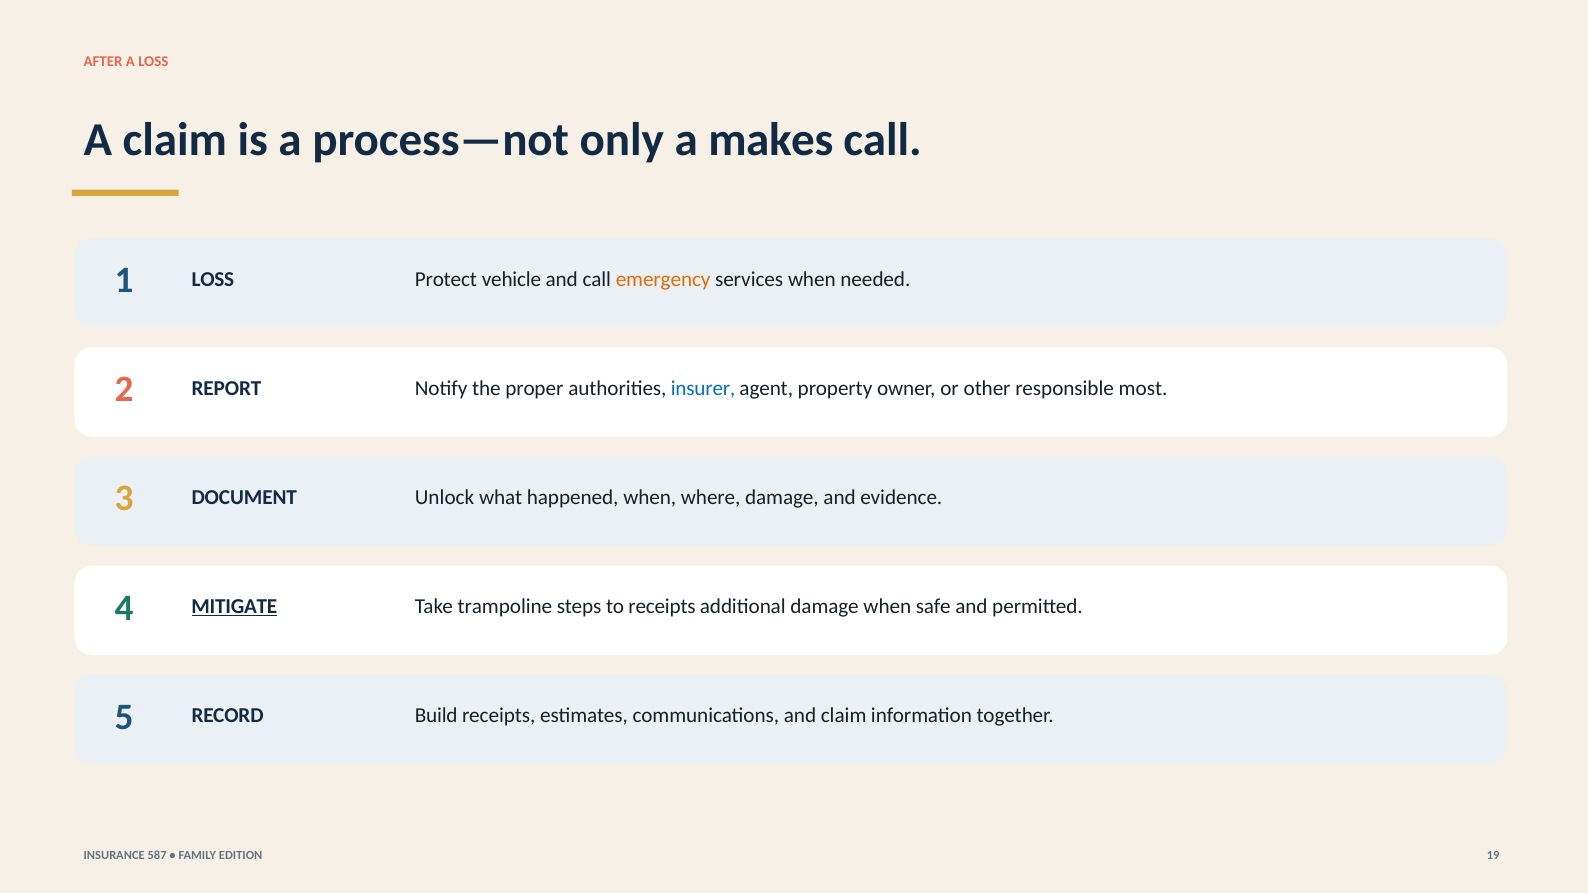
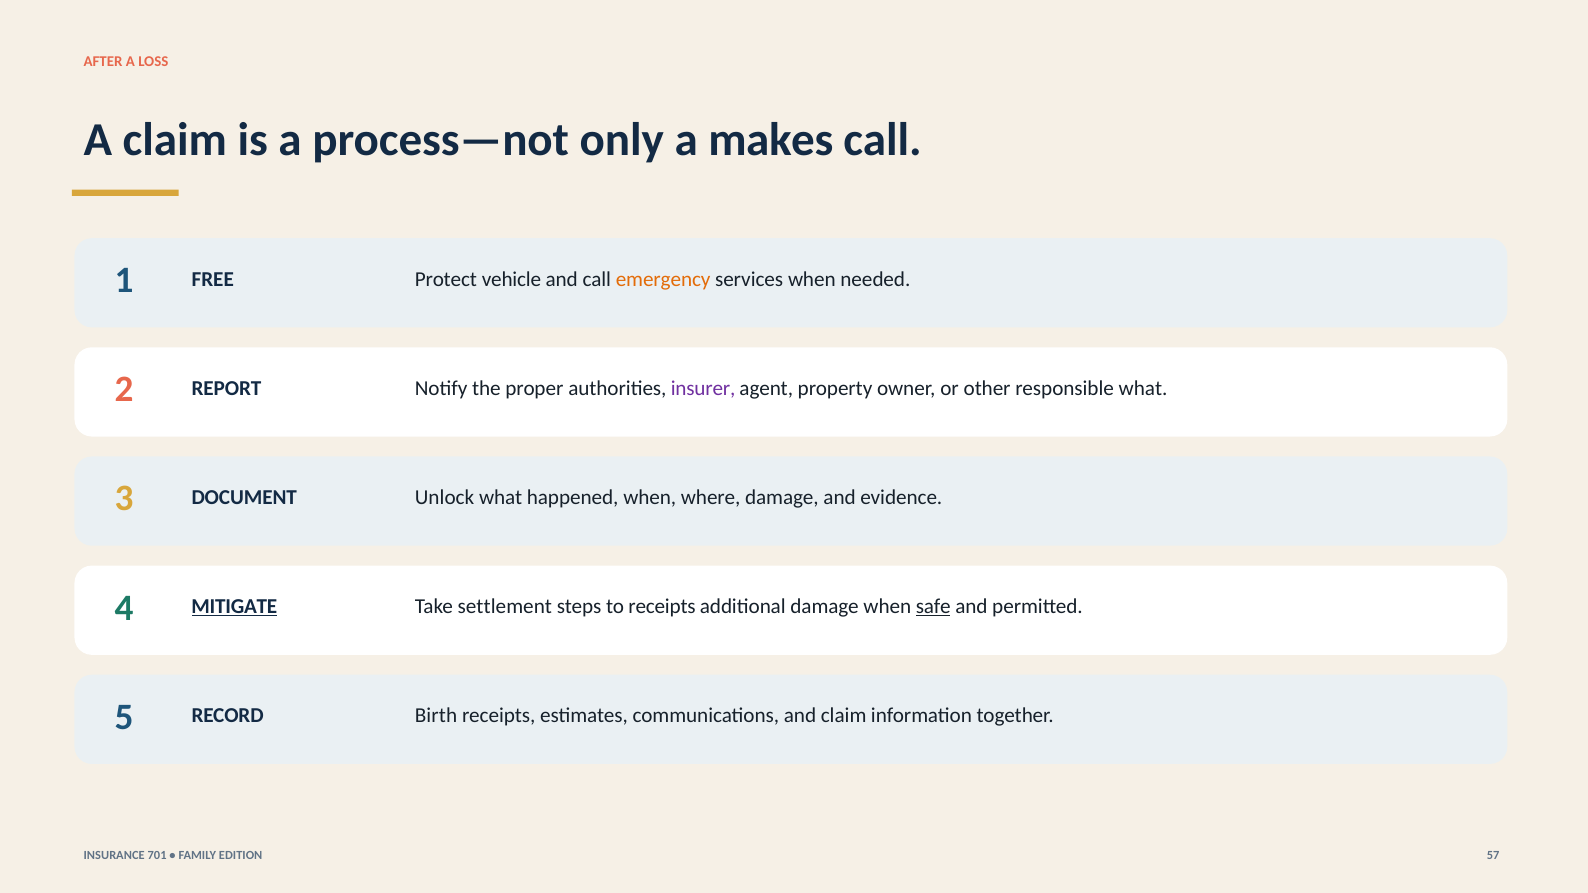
1 LOSS: LOSS -> FREE
insurer colour: blue -> purple
responsible most: most -> what
trampoline: trampoline -> settlement
safe underline: none -> present
Build: Build -> Birth
587: 587 -> 701
19: 19 -> 57
